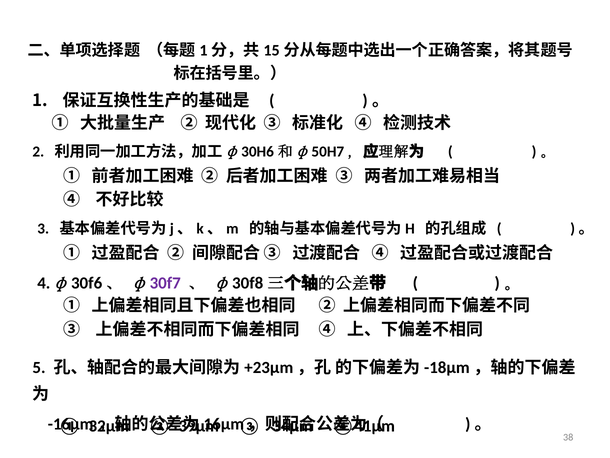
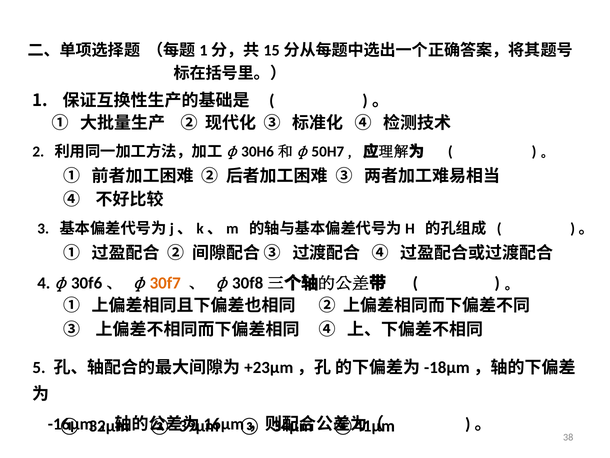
30f7 colour: purple -> orange
